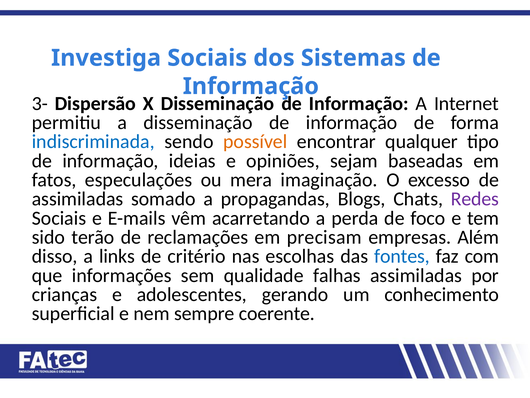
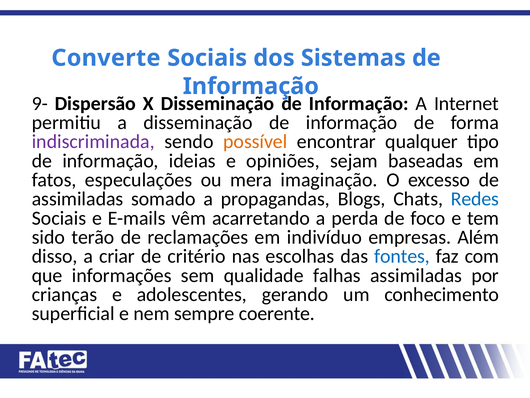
Investiga: Investiga -> Converte
3-: 3- -> 9-
indiscriminada colour: blue -> purple
Redes colour: purple -> blue
precisam: precisam -> indivíduo
links: links -> criar
